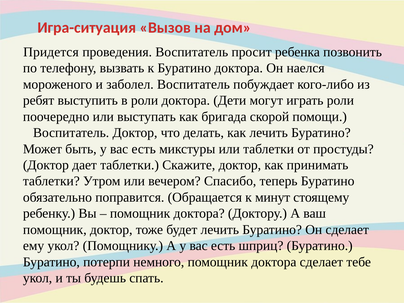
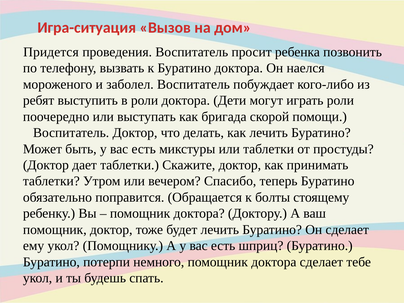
минут: минут -> болты
